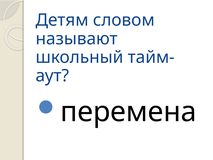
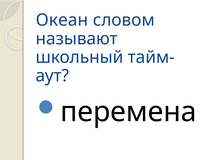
Детям: Детям -> Океан
